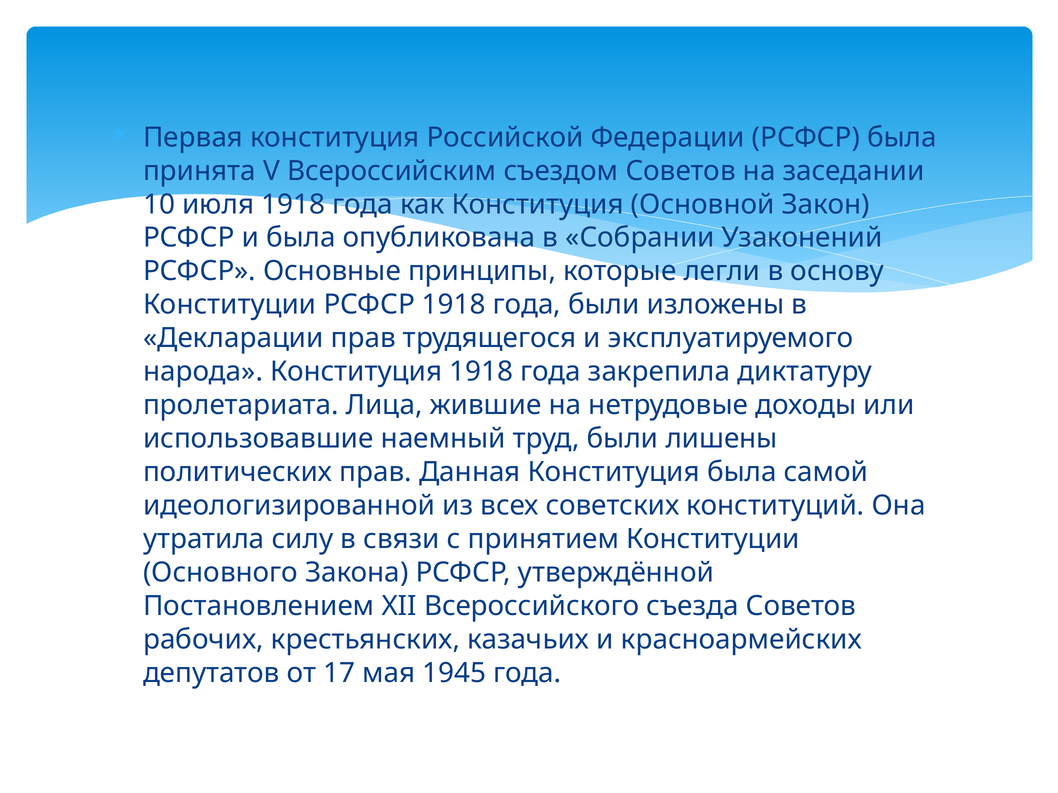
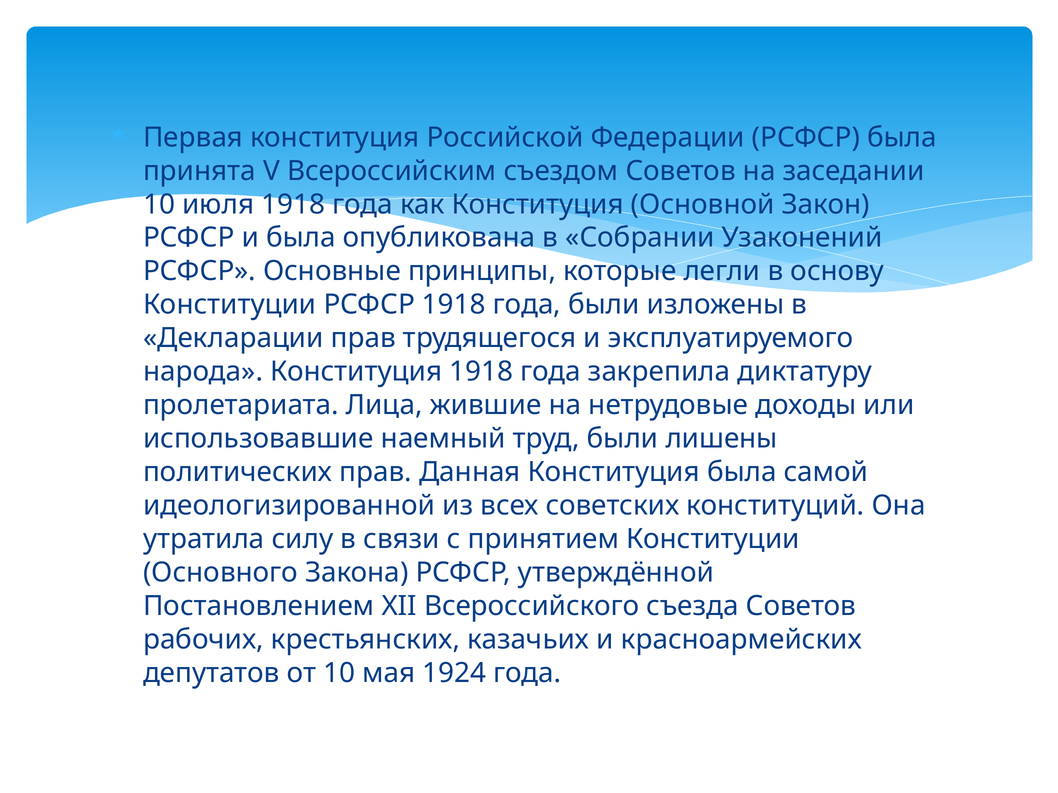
от 17: 17 -> 10
1945: 1945 -> 1924
